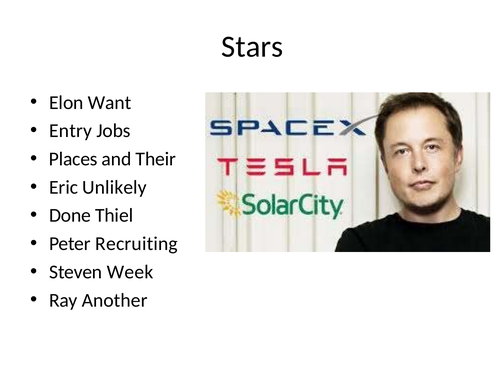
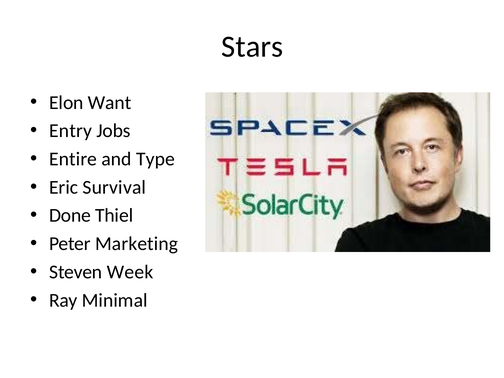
Places: Places -> Entire
Their: Their -> Type
Unlikely: Unlikely -> Survival
Recruiting: Recruiting -> Marketing
Another: Another -> Minimal
